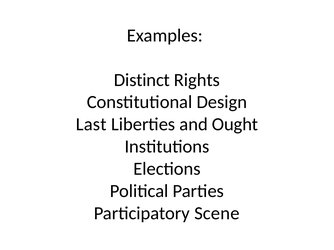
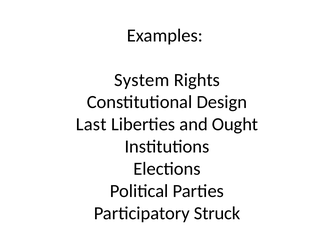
Distinct: Distinct -> System
Scene: Scene -> Struck
